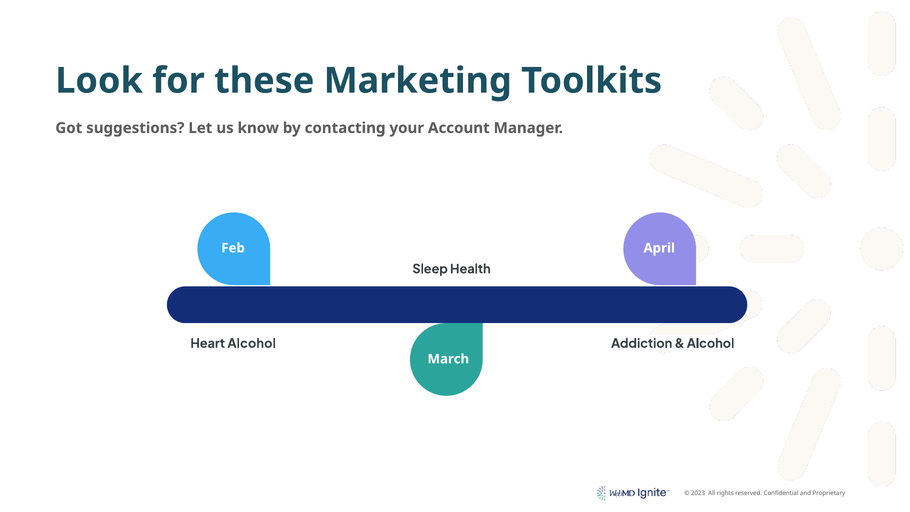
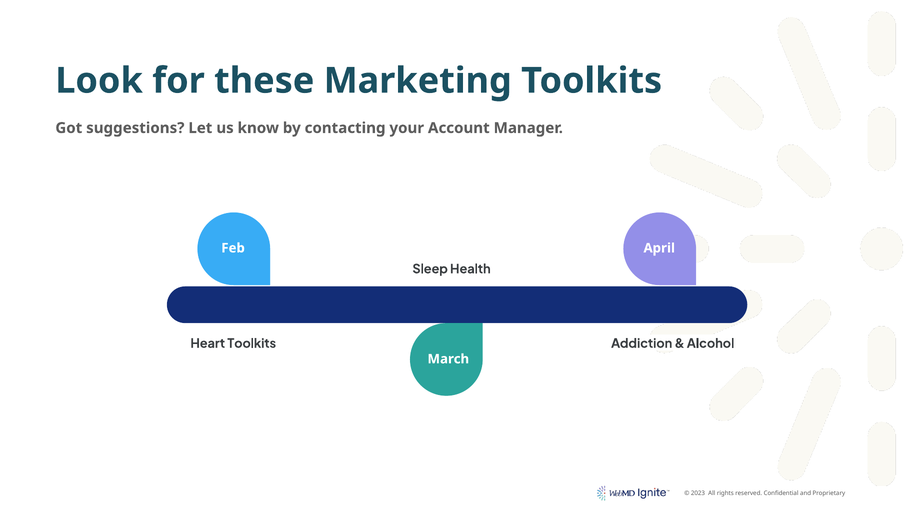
Heart Alcohol: Alcohol -> Toolkits
